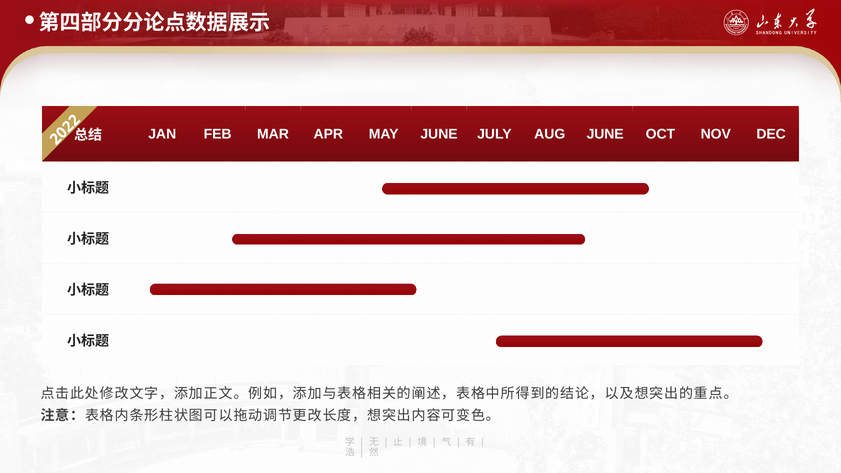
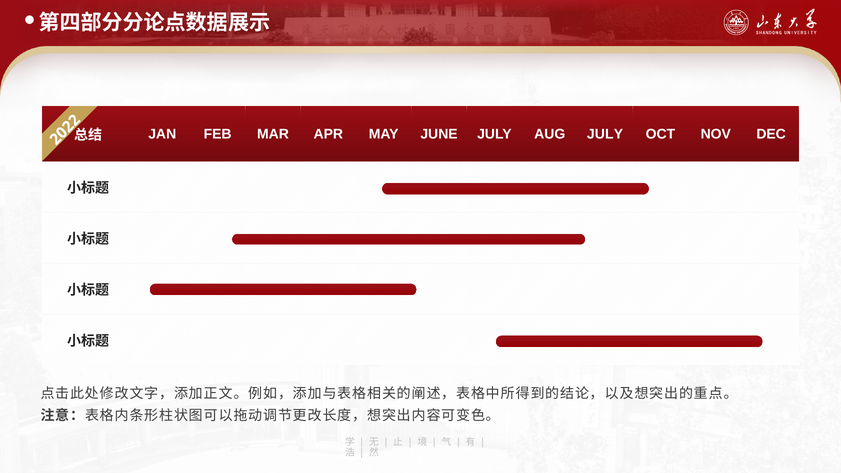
AUG JUNE: JUNE -> JULY
